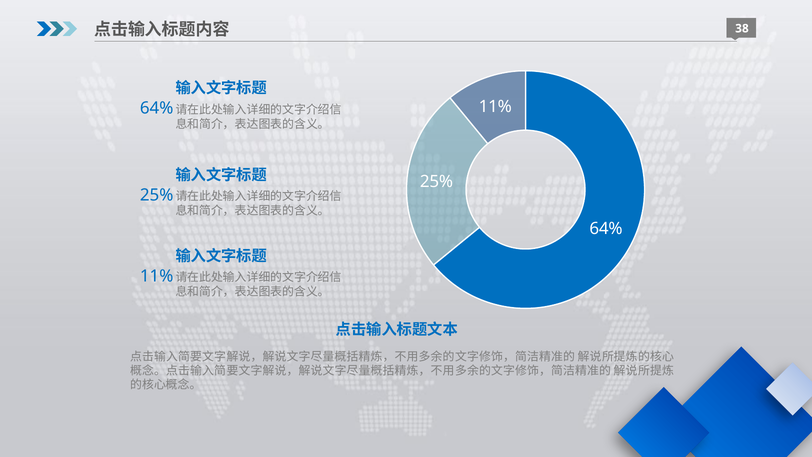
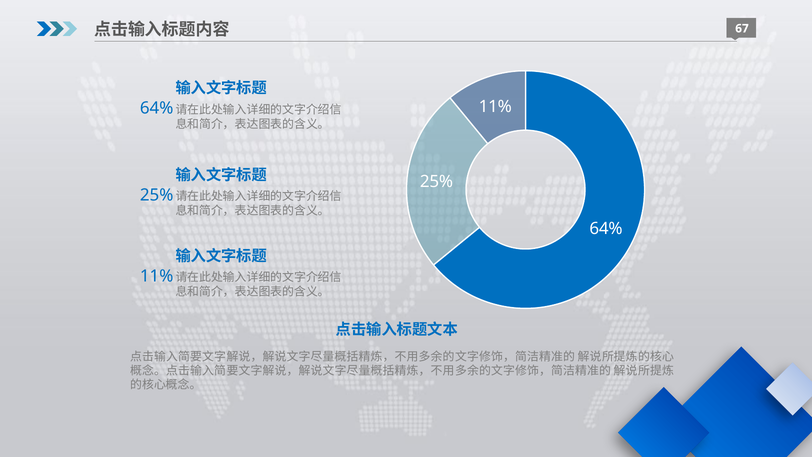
38: 38 -> 67
